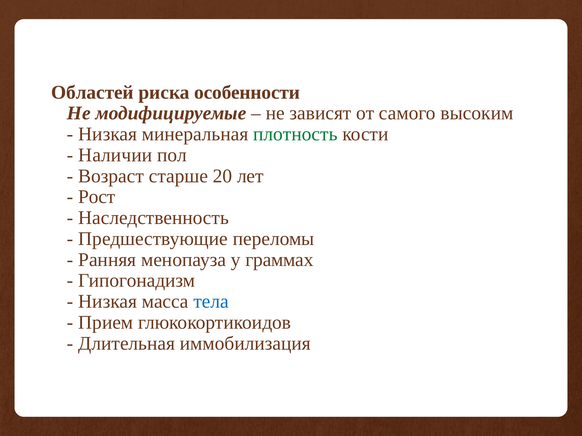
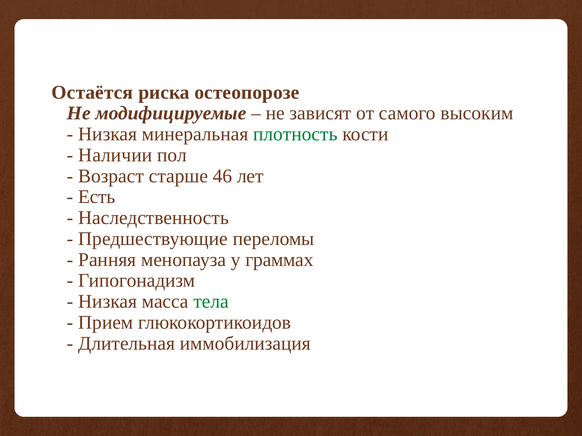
Областей: Областей -> Остаётся
особенности: особенности -> остеопорозе
20: 20 -> 46
Рост: Рост -> Есть
тела colour: blue -> green
